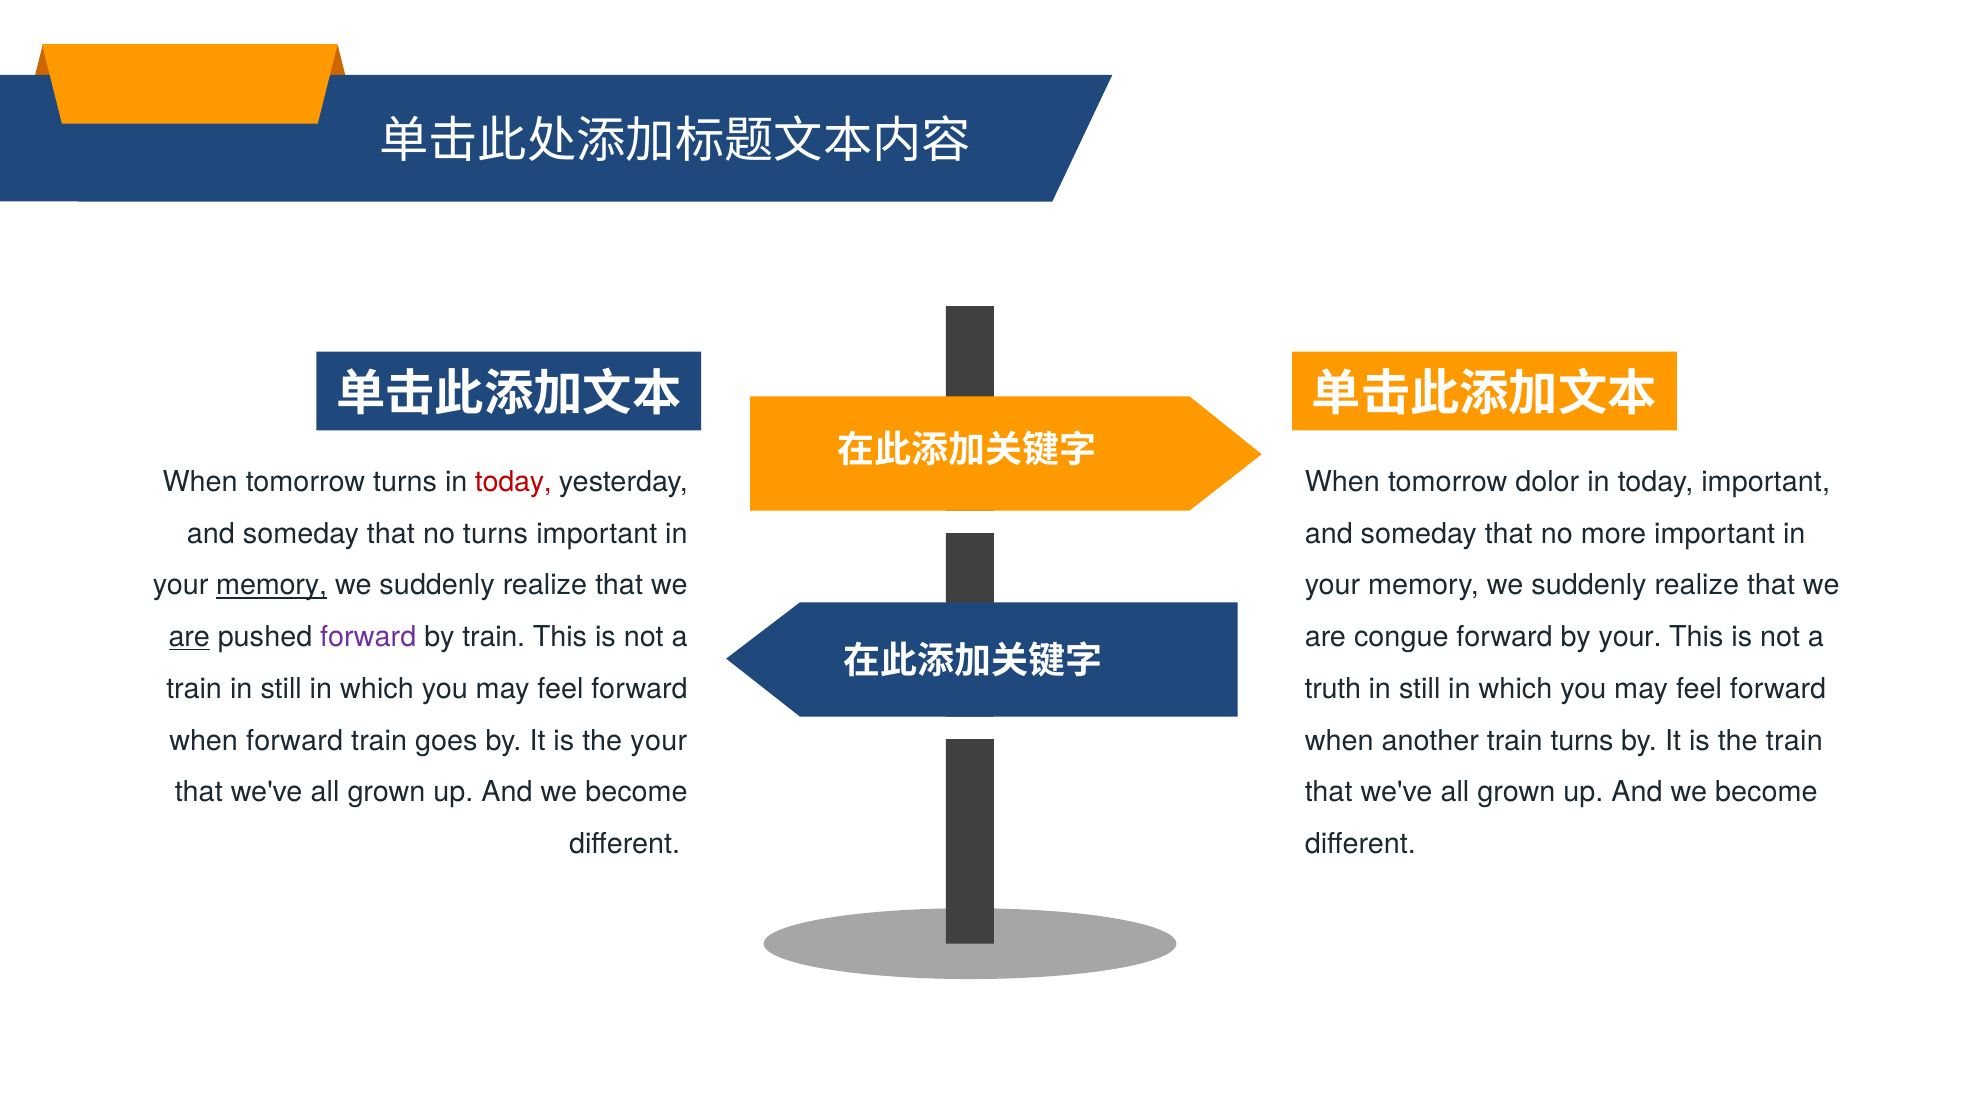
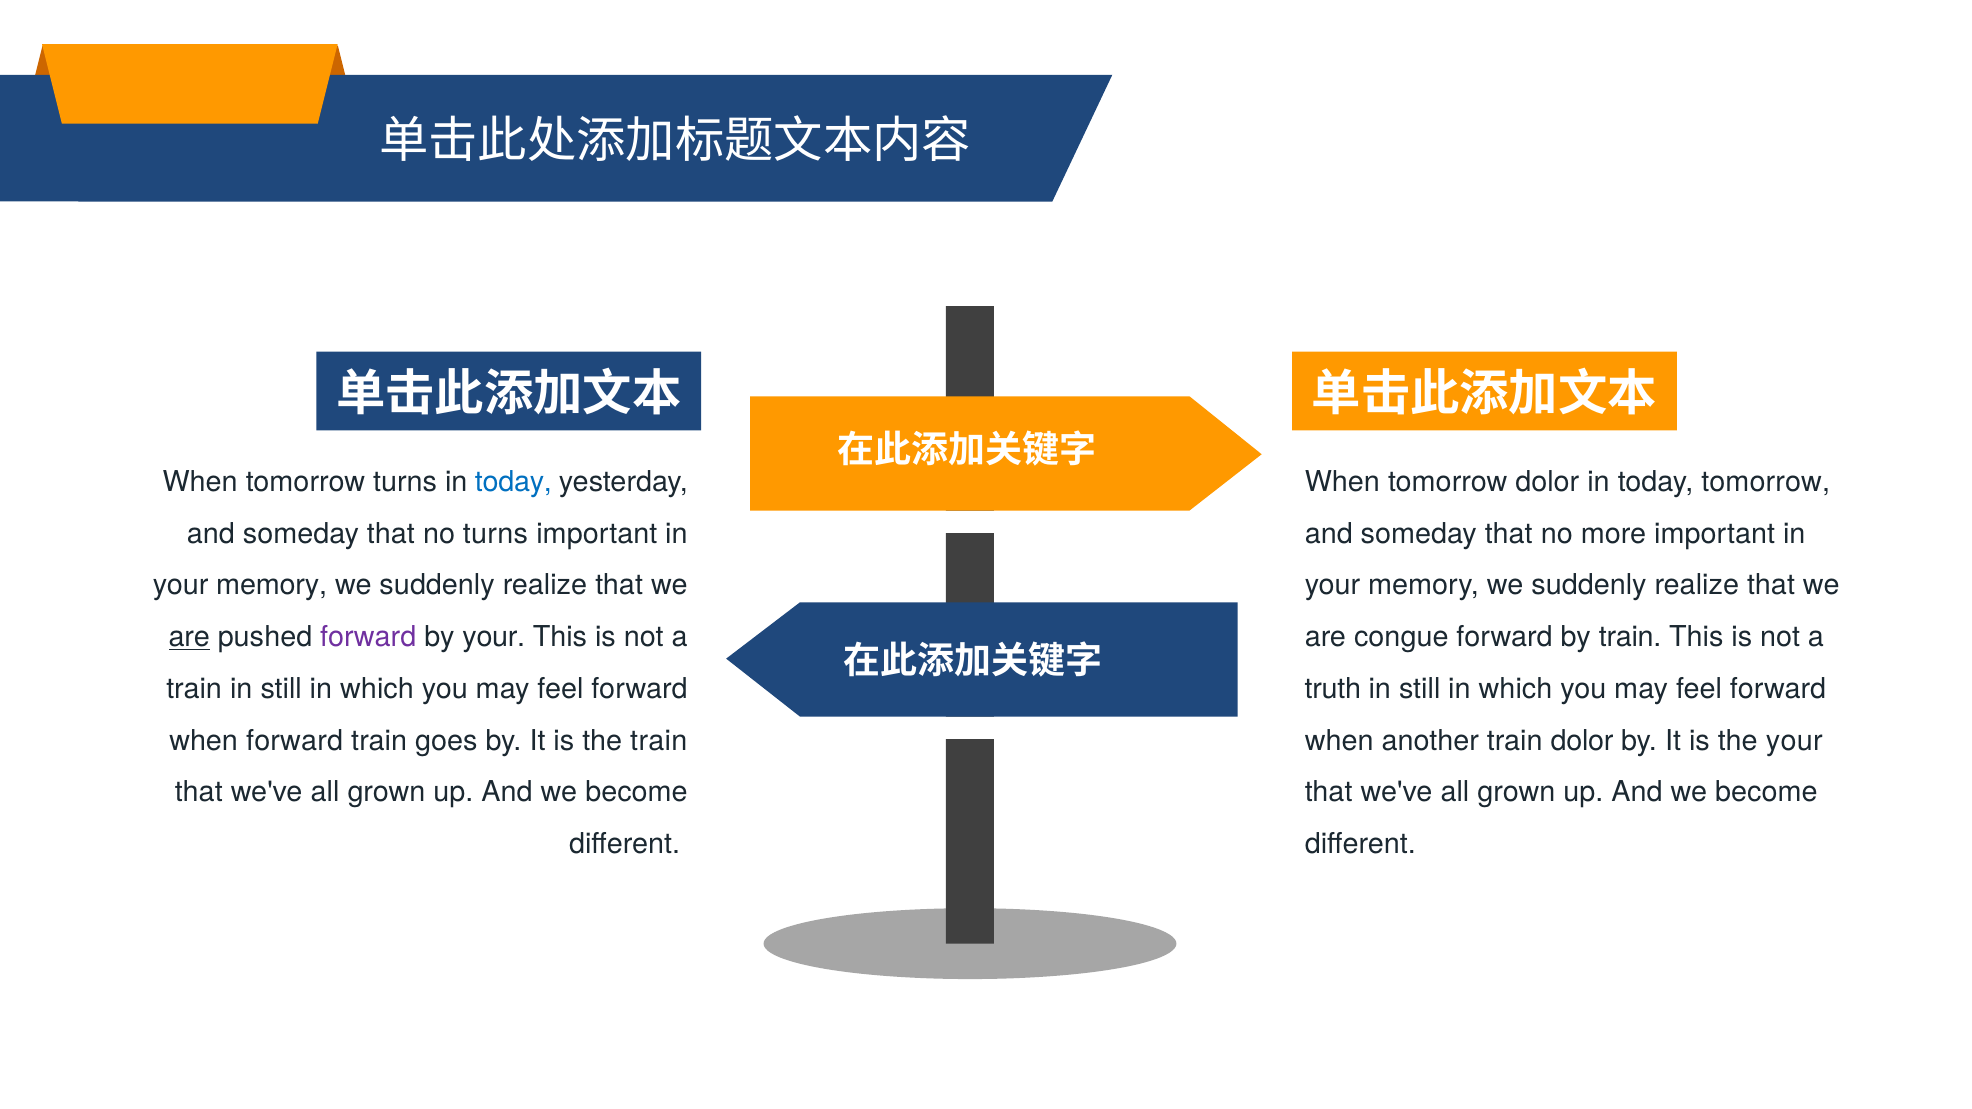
today at (513, 482) colour: red -> blue
today important: important -> tomorrow
memory at (272, 586) underline: present -> none
by train: train -> your
by your: your -> train
the your: your -> train
train turns: turns -> dolor
the train: train -> your
